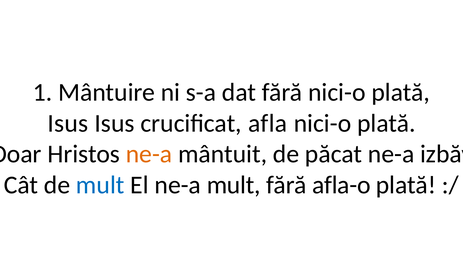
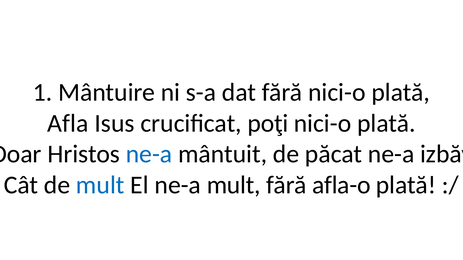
Isus at (68, 124): Isus -> Afla
afla: afla -> poţi
ne-a at (149, 154) colour: orange -> blue
